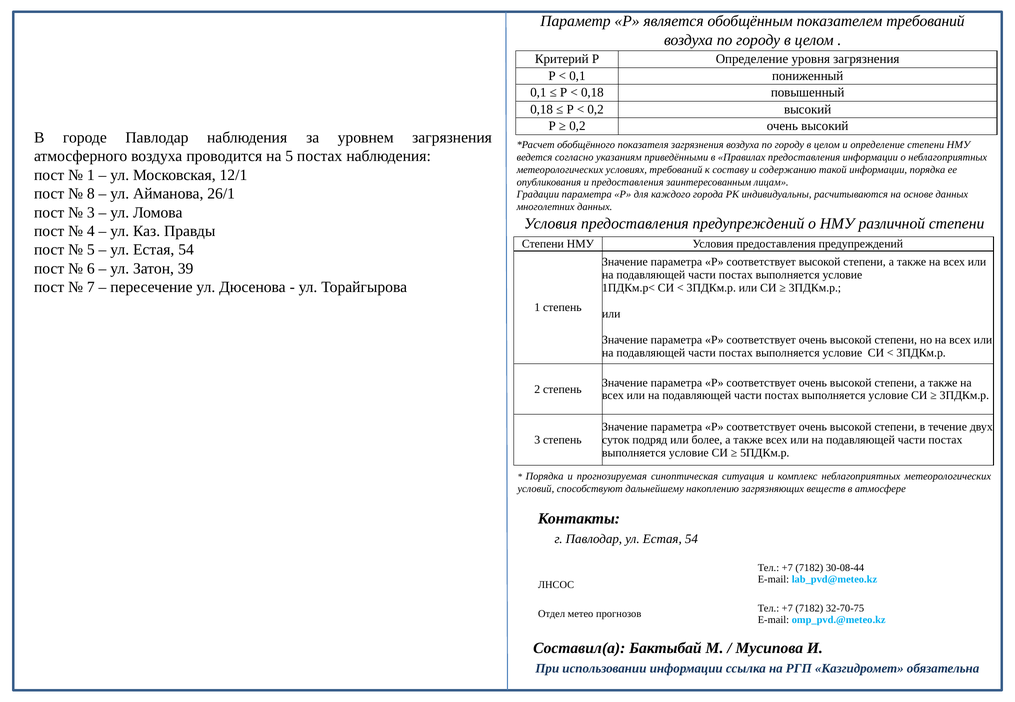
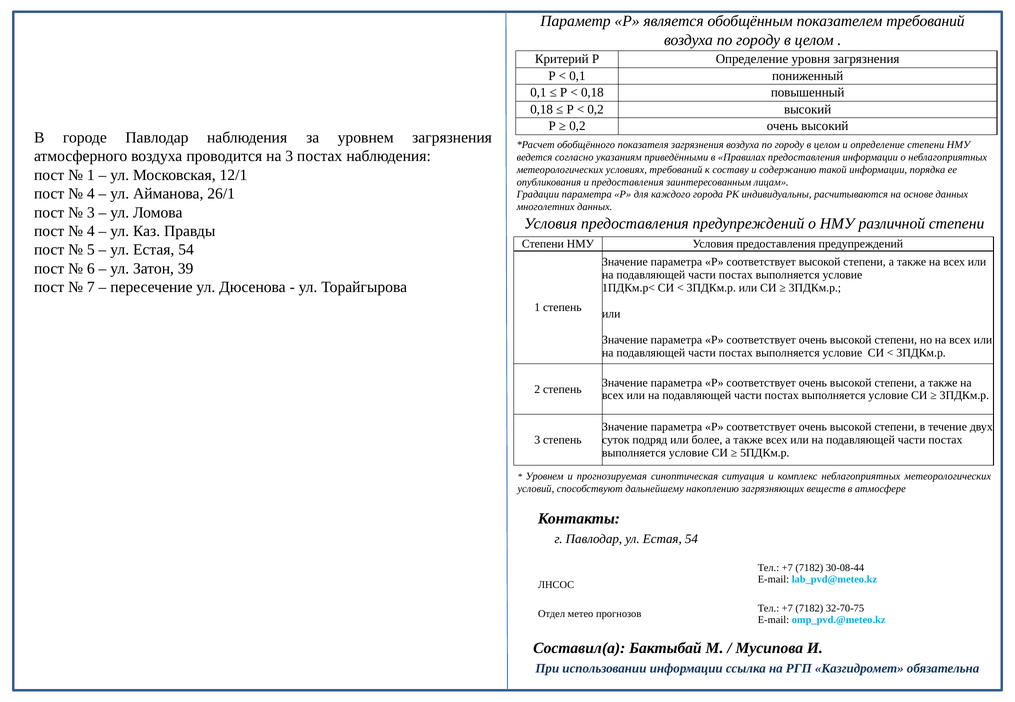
на 5: 5 -> 3
8 at (91, 194): 8 -> 4
Порядка at (545, 477): Порядка -> Уровнем
